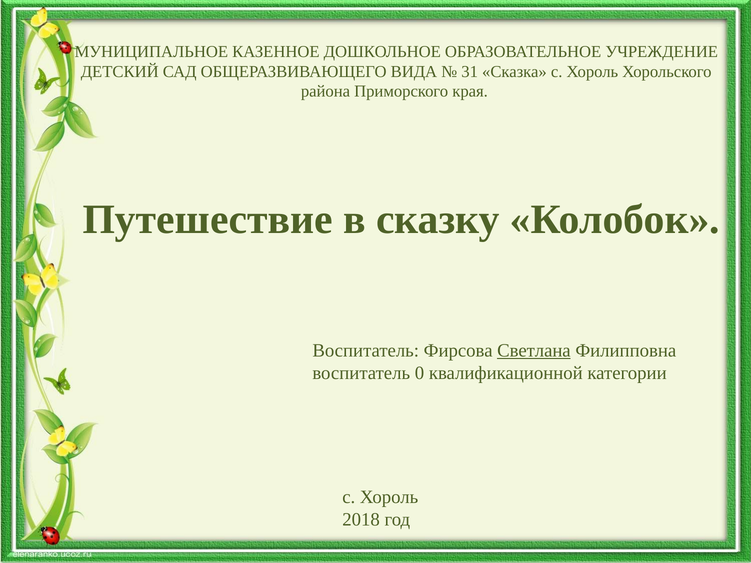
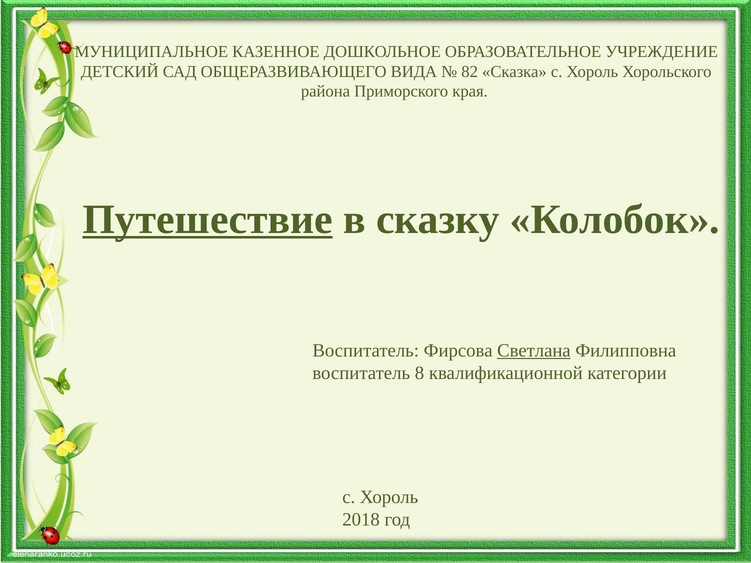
31: 31 -> 82
Путешествие underline: none -> present
0: 0 -> 8
